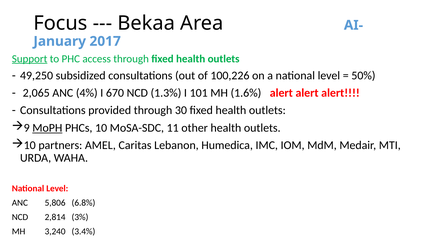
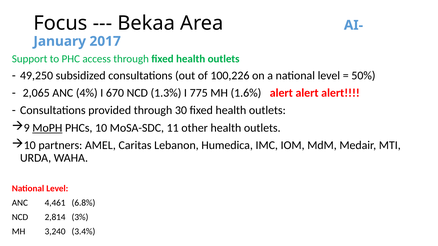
Support underline: present -> none
101: 101 -> 775
5,806: 5,806 -> 4,461
